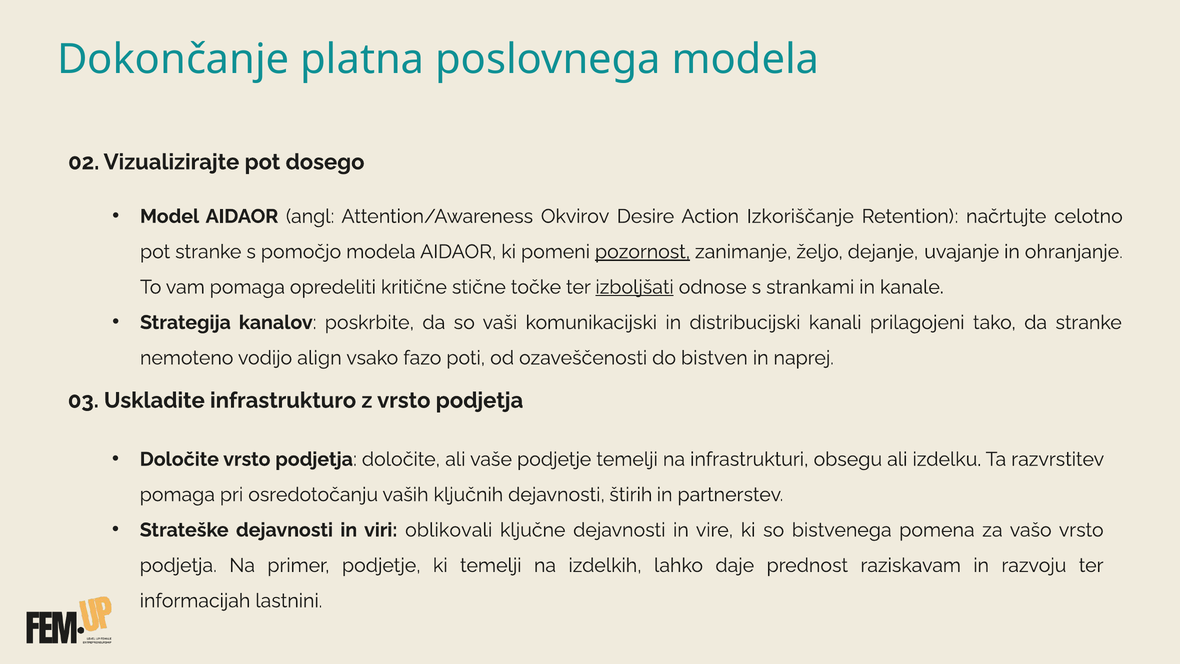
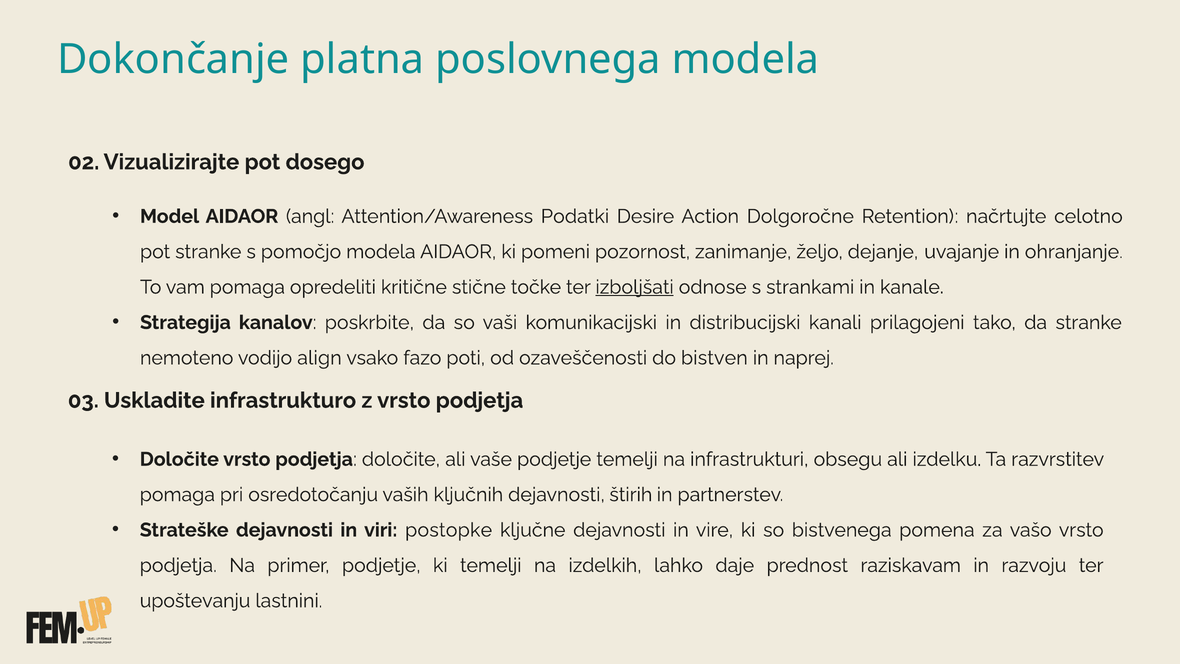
Okvirov: Okvirov -> Podatki
Izkoriščanje: Izkoriščanje -> Dolgoročne
pozornost underline: present -> none
oblikovali: oblikovali -> postopke
informacijah: informacijah -> upoštevanju
